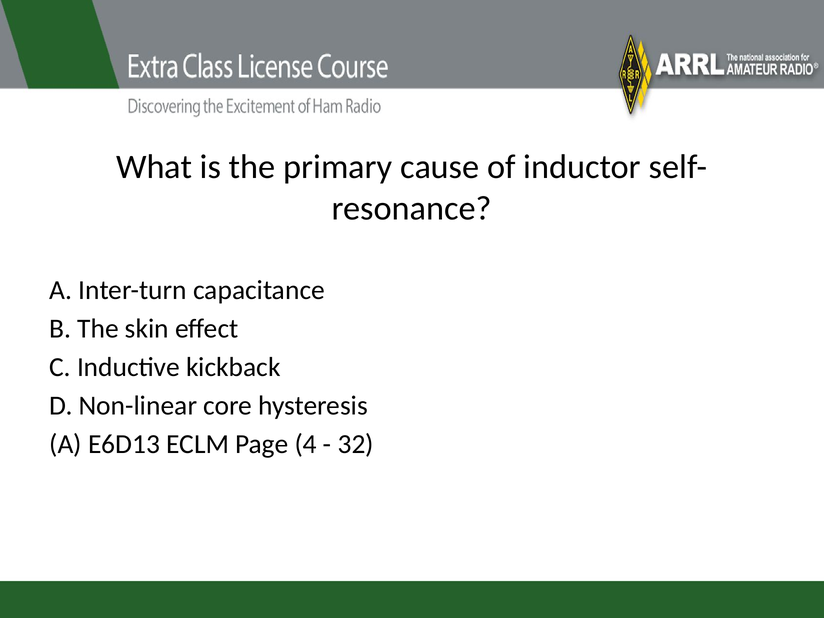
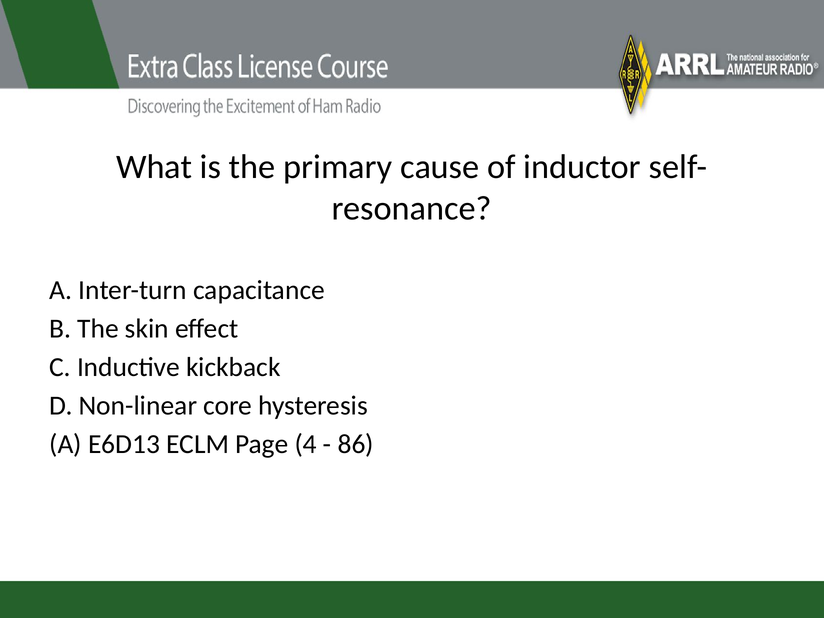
32: 32 -> 86
